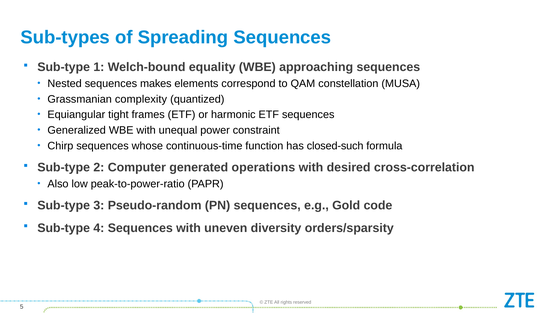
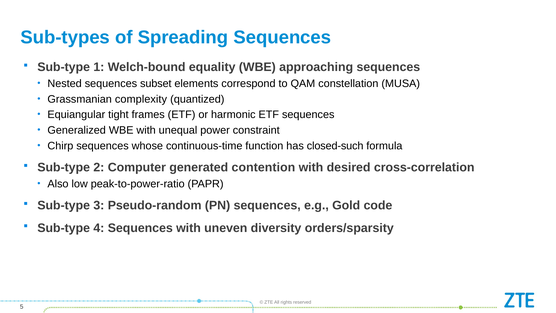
makes: makes -> subset
operations: operations -> contention
